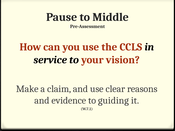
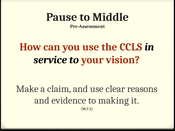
guiding: guiding -> making
